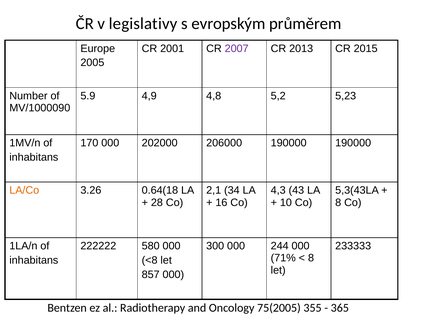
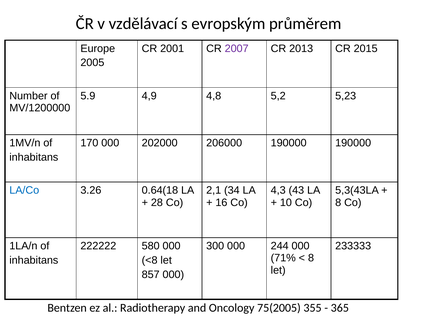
legislativy: legislativy -> vzdělávací
MV/1000090: MV/1000090 -> MV/1200000
LA/Co colour: orange -> blue
